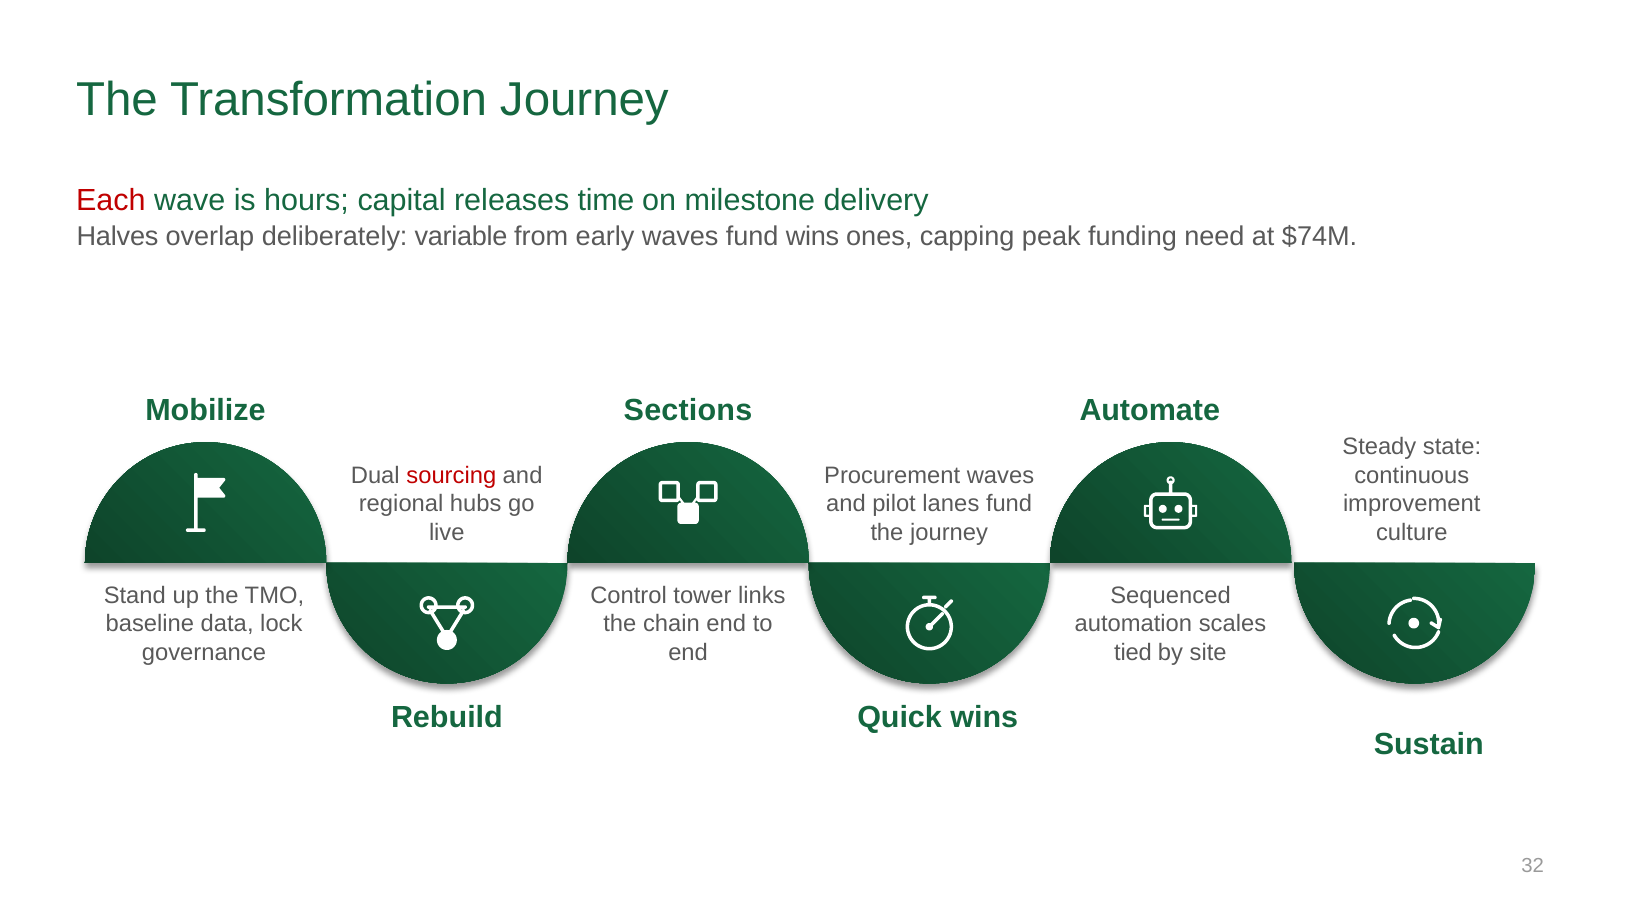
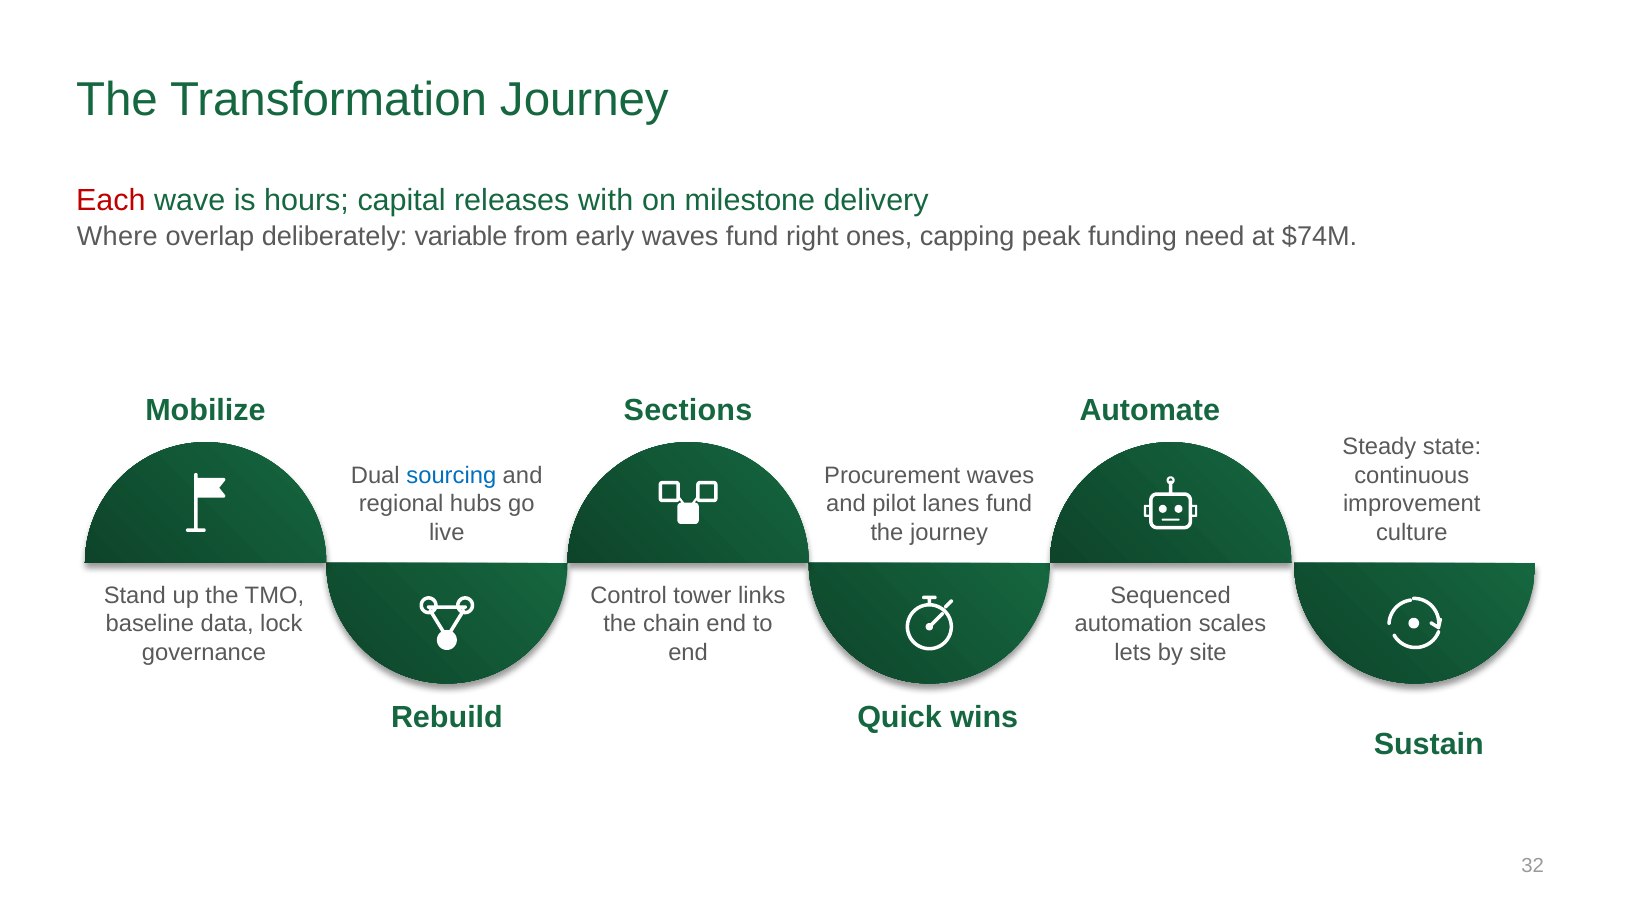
time: time -> with
Halves: Halves -> Where
fund wins: wins -> right
sourcing colour: red -> blue
tied: tied -> lets
